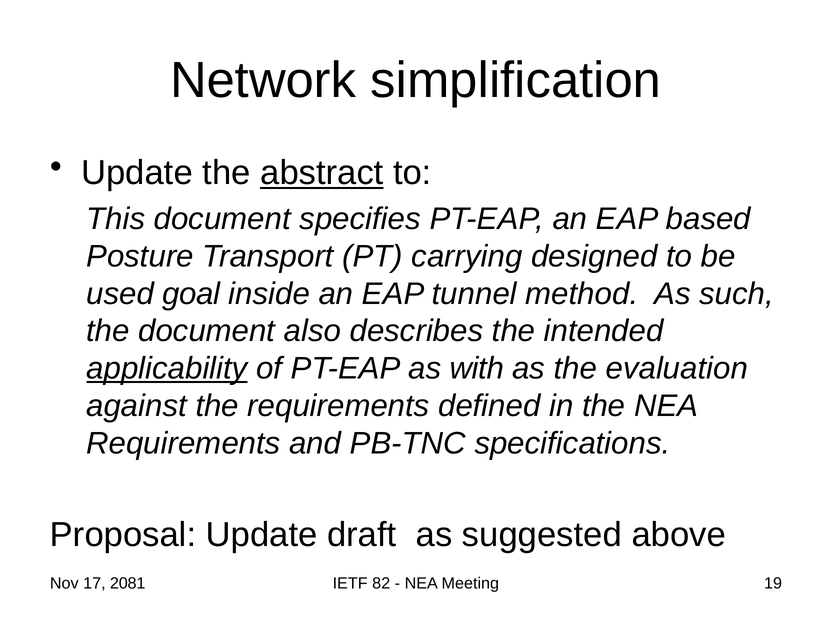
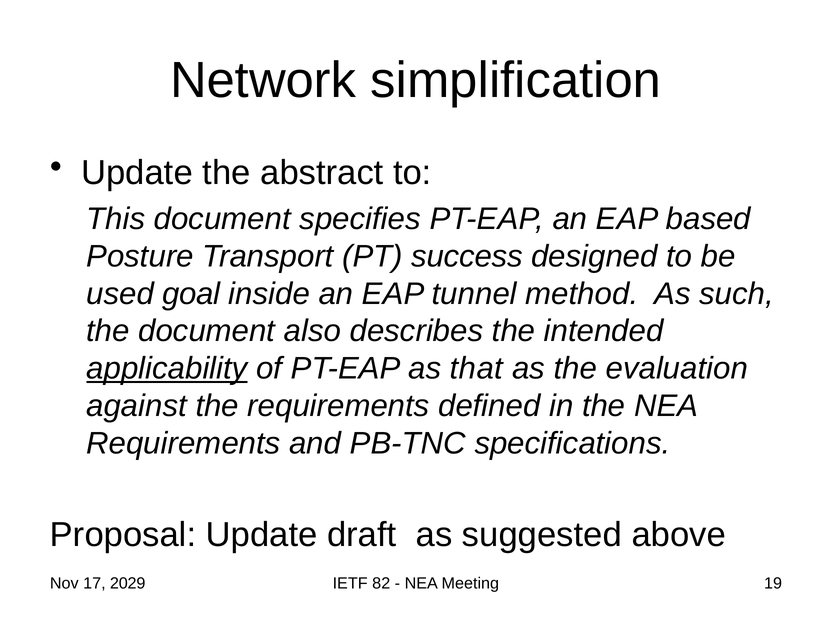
abstract underline: present -> none
carrying: carrying -> success
with: with -> that
2081: 2081 -> 2029
